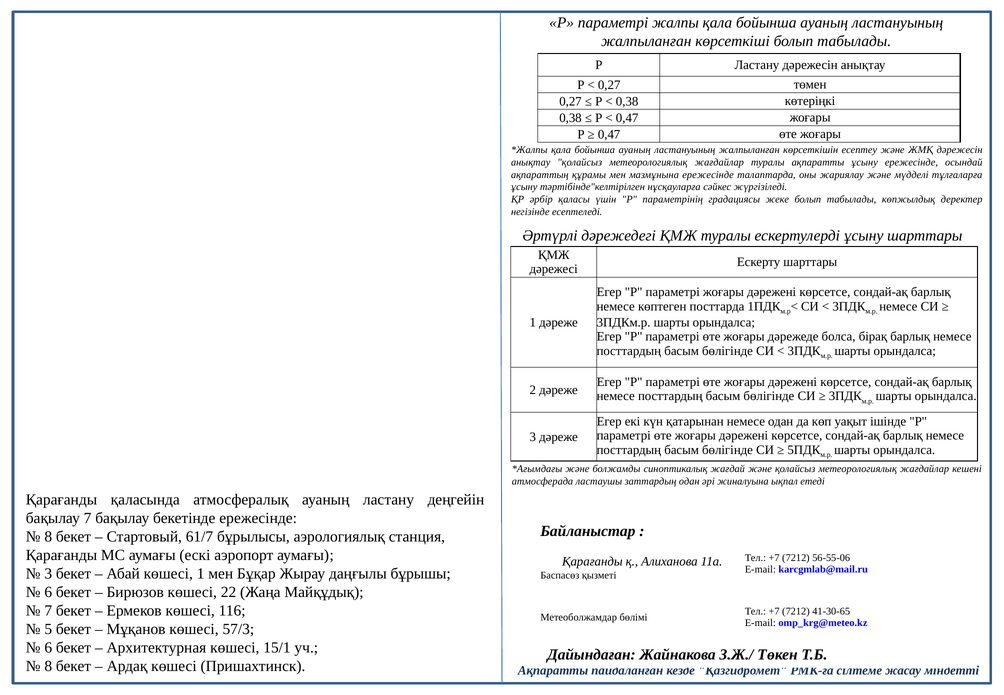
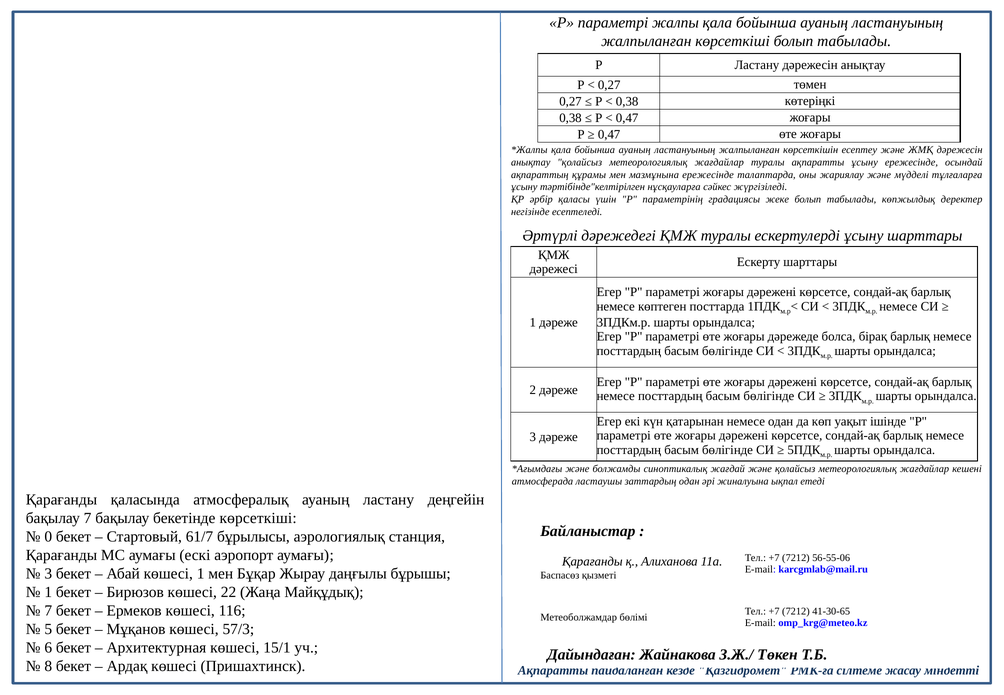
бекетінде ережесінде: ережесінде -> көрсеткіші
8 at (48, 537): 8 -> 0
6 at (48, 592): 6 -> 1
